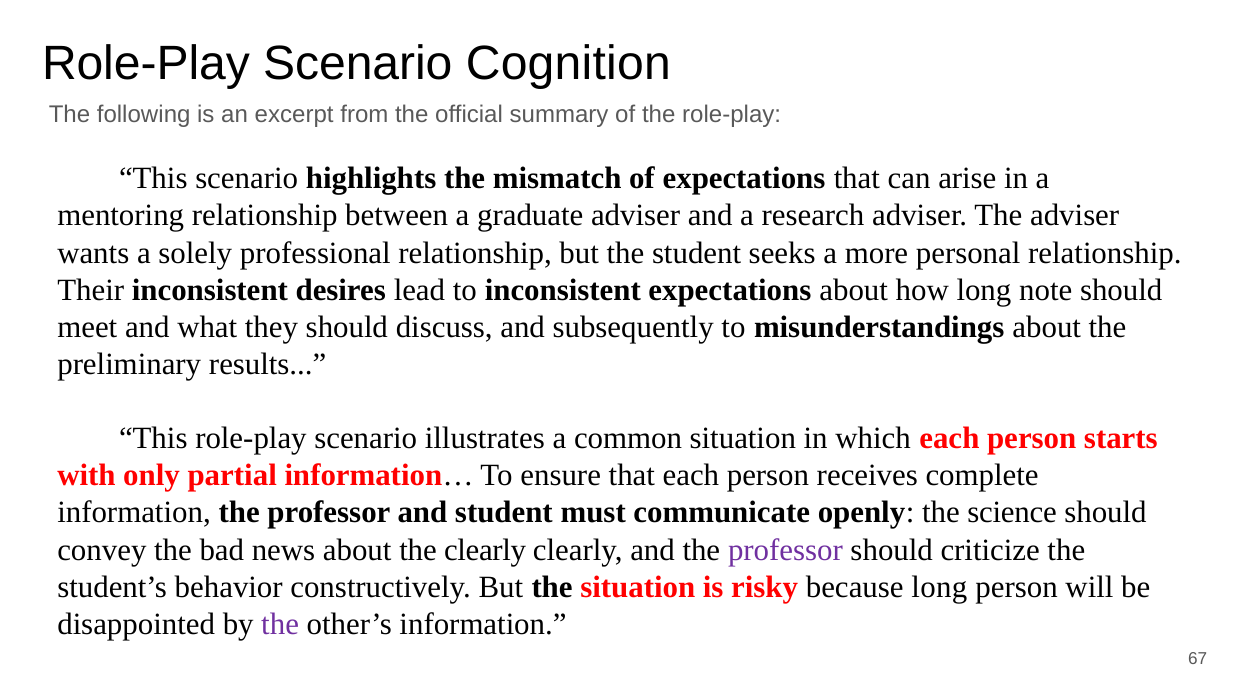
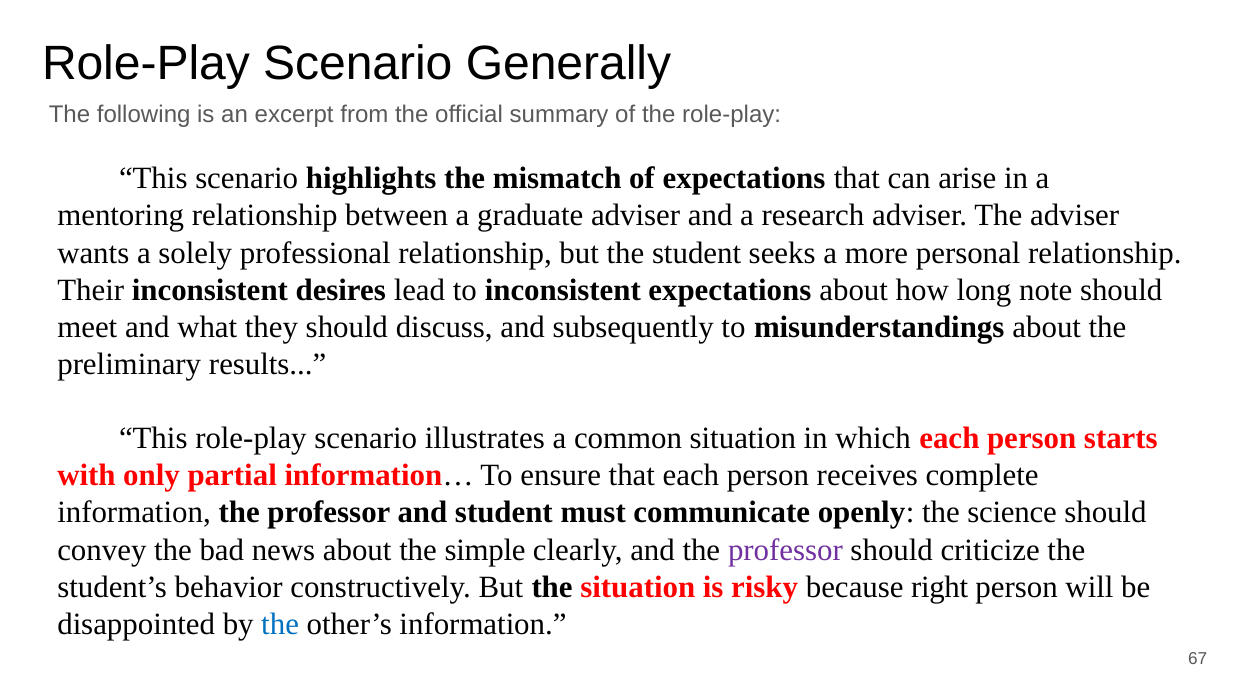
Cognition: Cognition -> Generally
the clearly: clearly -> simple
because long: long -> right
the at (280, 623) colour: purple -> blue
